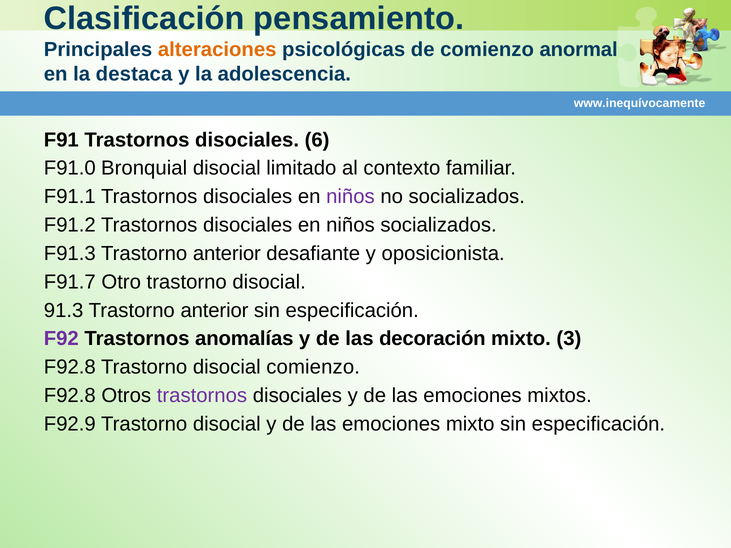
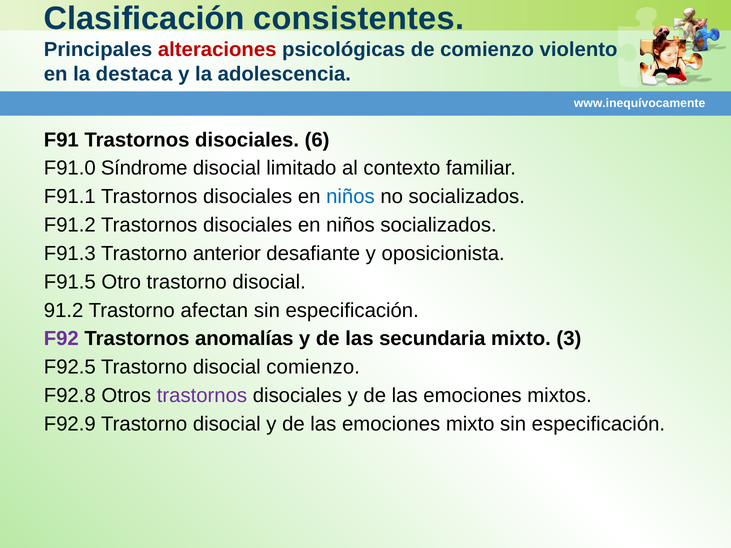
pensamiento: pensamiento -> consistentes
alteraciones colour: orange -> red
anormal: anormal -> violento
Bronquial: Bronquial -> Síndrome
niños at (350, 197) colour: purple -> blue
F91.7: F91.7 -> F91.5
91.3: 91.3 -> 91.2
anterior at (214, 310): anterior -> afectan
decoración: decoración -> secundaria
F92.8 at (70, 367): F92.8 -> F92.5
